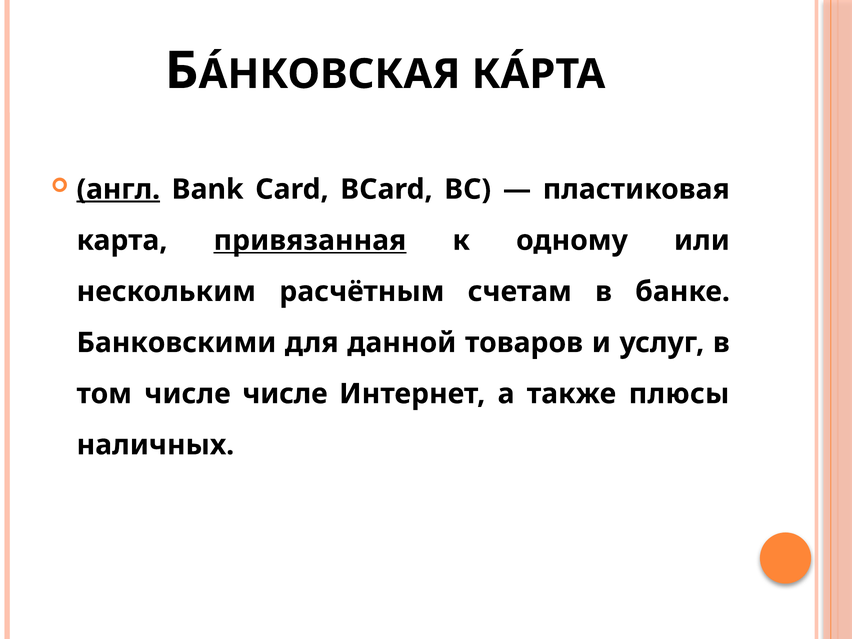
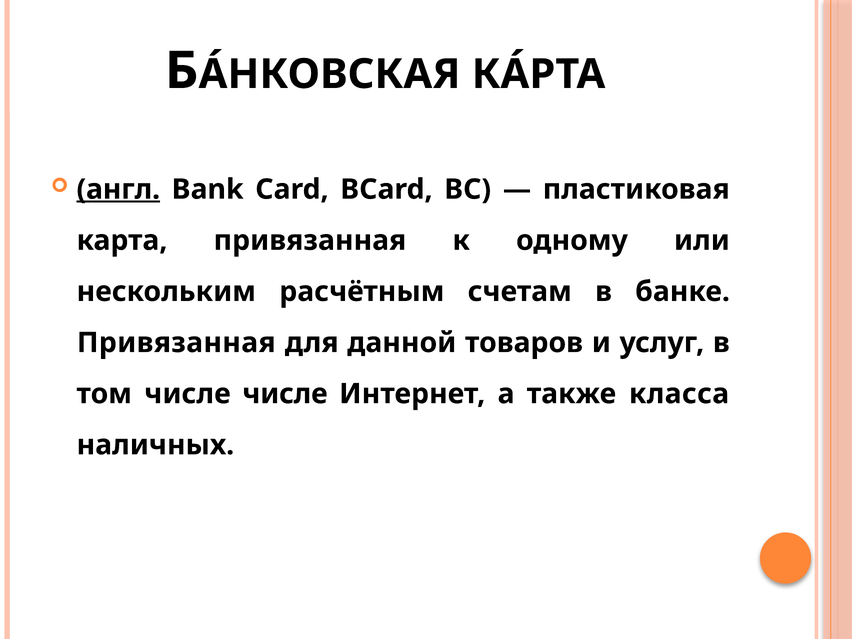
привязанная at (310, 240) underline: present -> none
Банковскими at (176, 343): Банковскими -> Привязанная
плюсы: плюсы -> класса
